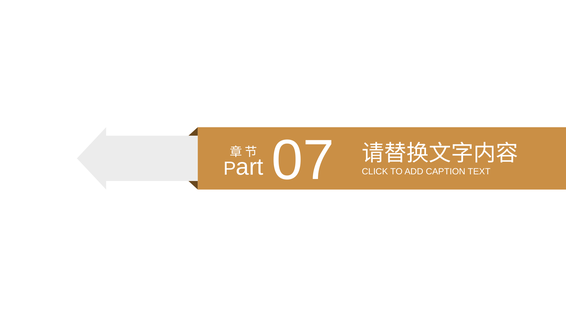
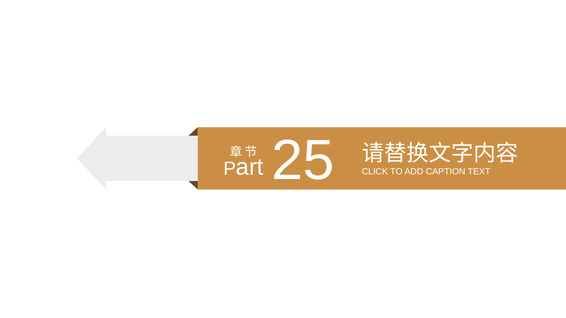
07: 07 -> 25
